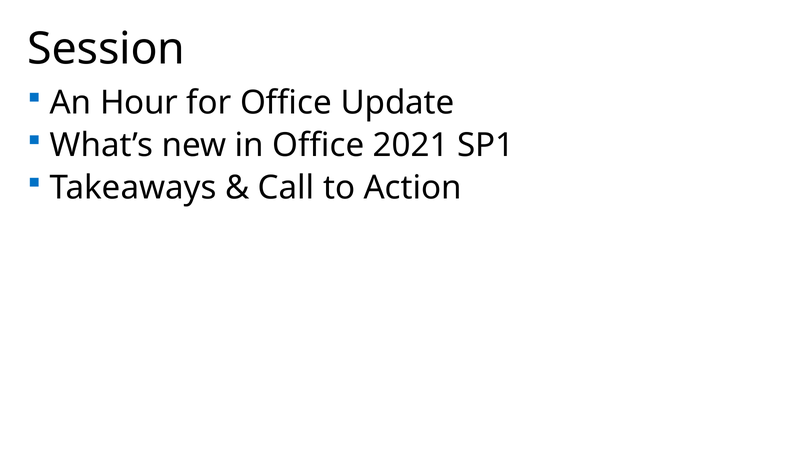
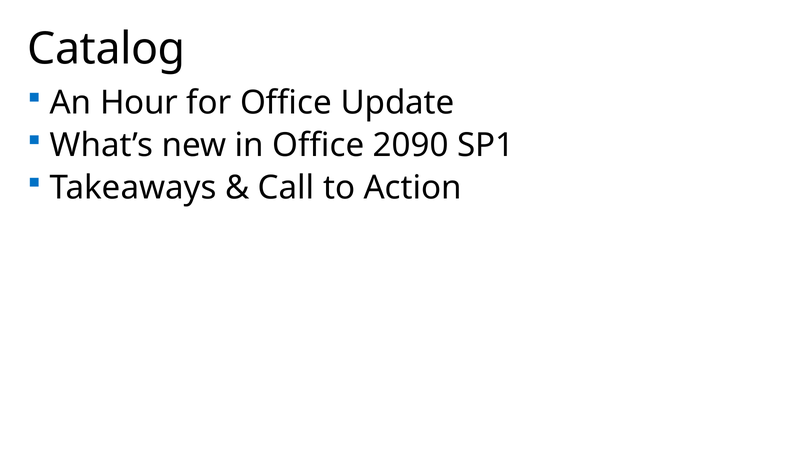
Session: Session -> Catalog
2021: 2021 -> 2090
